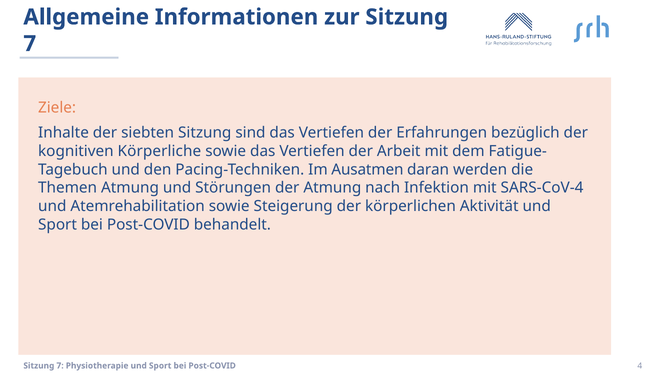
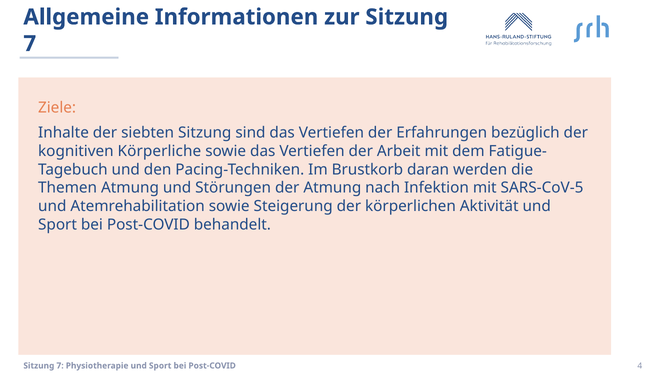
Ausatmen: Ausatmen -> Brustkorb
SARS-CoV-4: SARS-CoV-4 -> SARS-CoV-5
